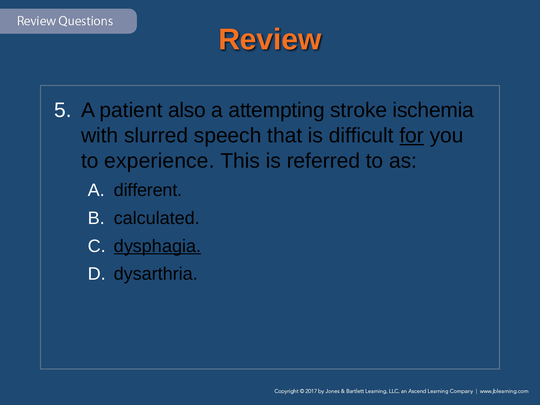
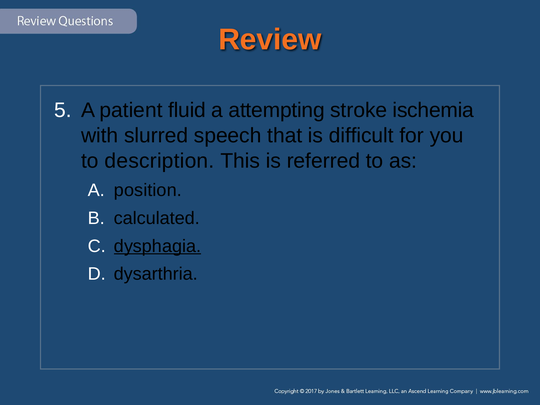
also: also -> fluid
for underline: present -> none
experience: experience -> description
different: different -> position
